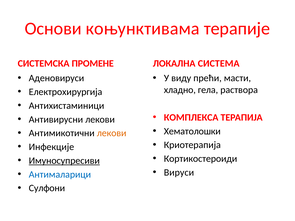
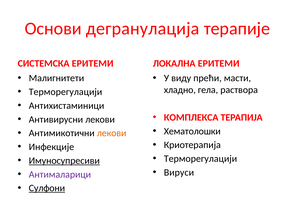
коњунктивама: коњунктивама -> дегранулација
СИСТЕМСКА ПРОМЕНЕ: ПРОМЕНЕ -> ЕРИТЕМИ
ЛОКАЛНА СИСТЕМА: СИСТЕМА -> ЕРИТЕМИ
Аденовируси: Аденовируси -> Малигнитети
Електрохирургија at (66, 92): Електрохирургија -> Терморегулацији
Кортикостероиди at (201, 159): Кортикостероиди -> Терморегулацији
Антималарици colour: blue -> purple
Сулфони underline: none -> present
